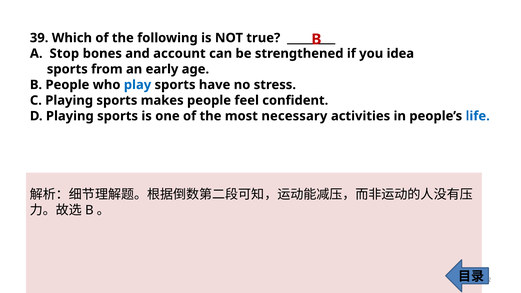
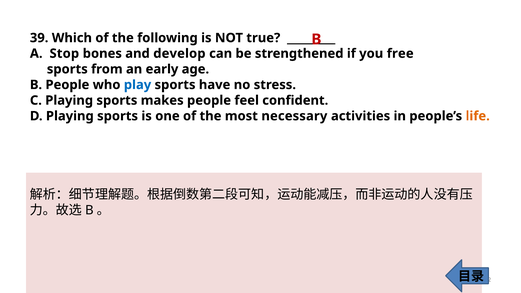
account: account -> develop
idea: idea -> free
life colour: blue -> orange
